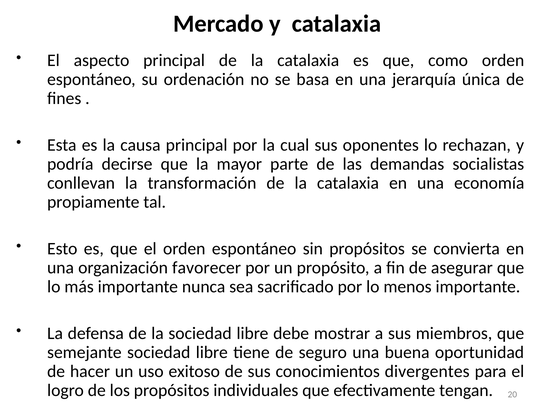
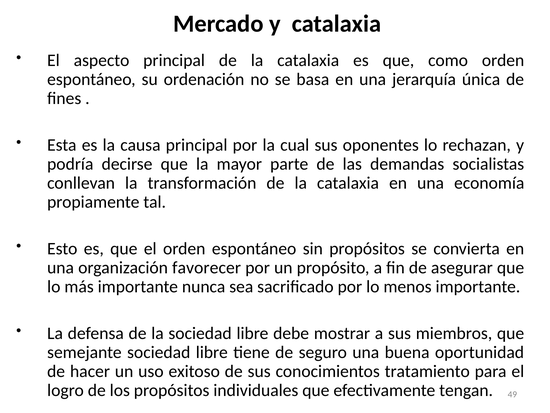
divergentes: divergentes -> tratamiento
20: 20 -> 49
